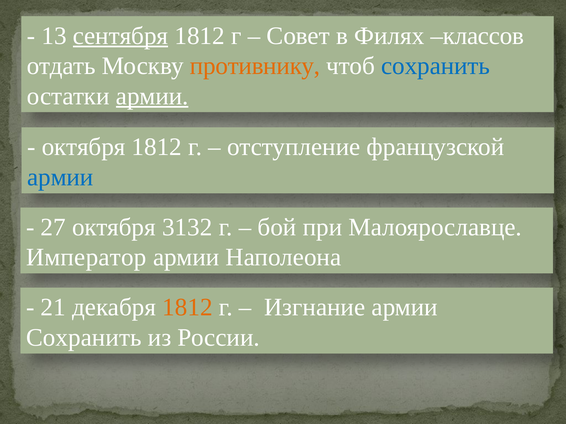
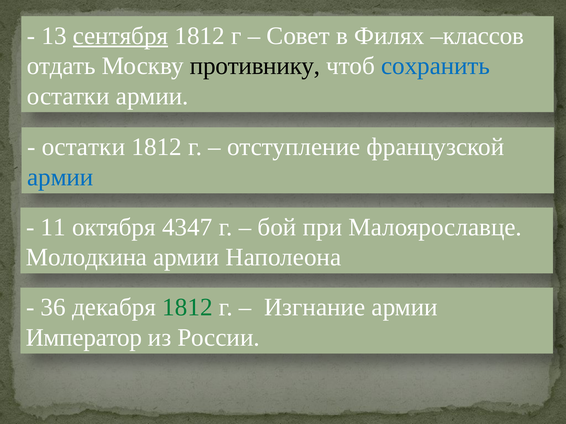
противнику colour: orange -> black
армии at (152, 96) underline: present -> none
октября at (84, 147): октября -> остатки
27: 27 -> 11
3132: 3132 -> 4347
Император: Император -> Молодкина
21: 21 -> 36
1812 at (187, 308) colour: orange -> green
Сохранить at (84, 338): Сохранить -> Император
